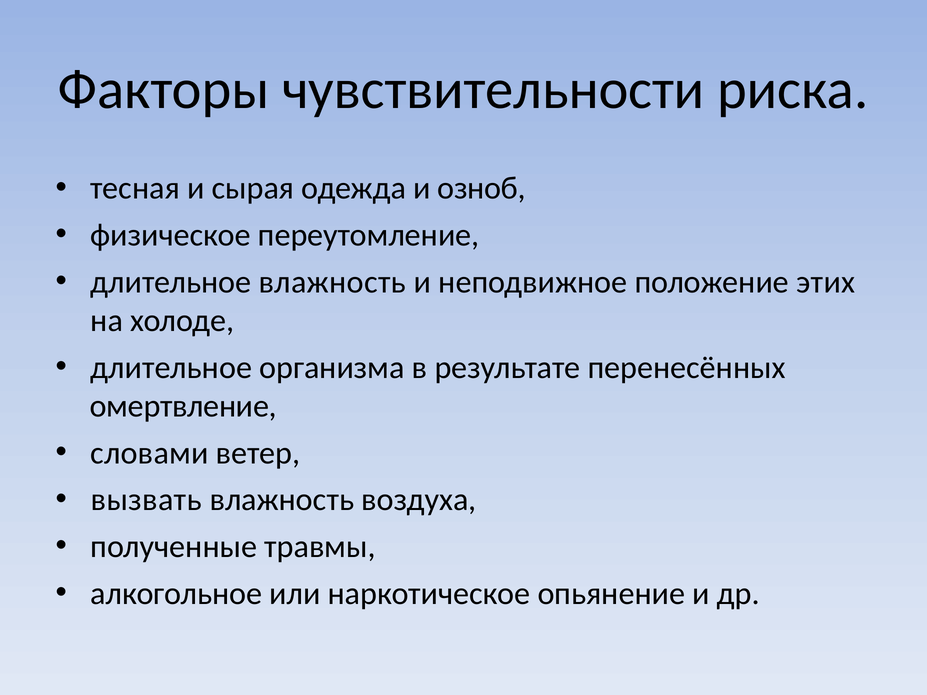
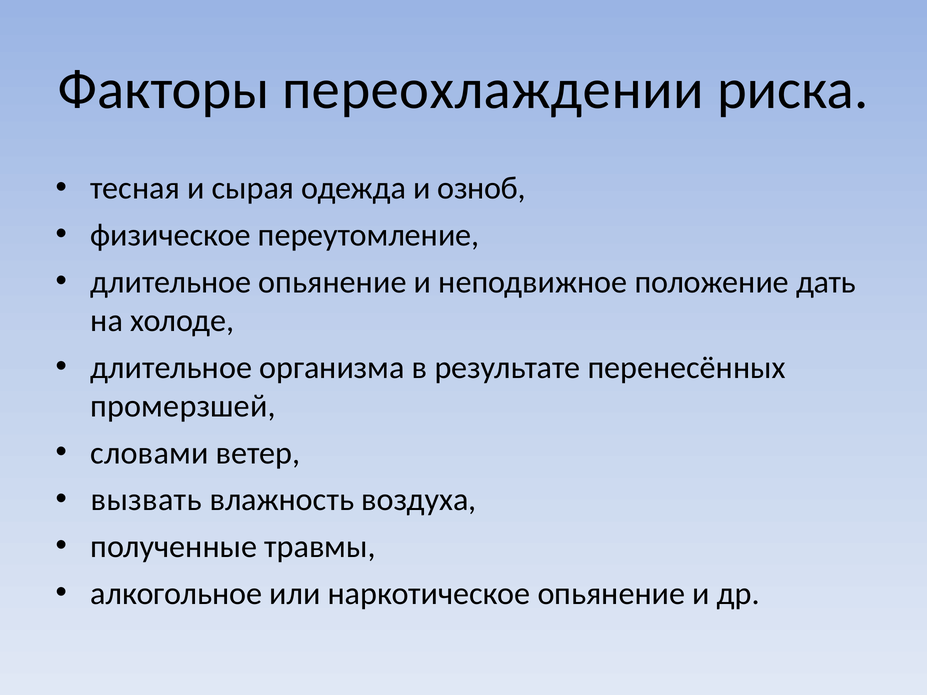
чувствительности: чувствительности -> переохлаждении
длительное влажность: влажность -> опьянение
этих: этих -> дать
омертвление: омертвление -> промерзшей
